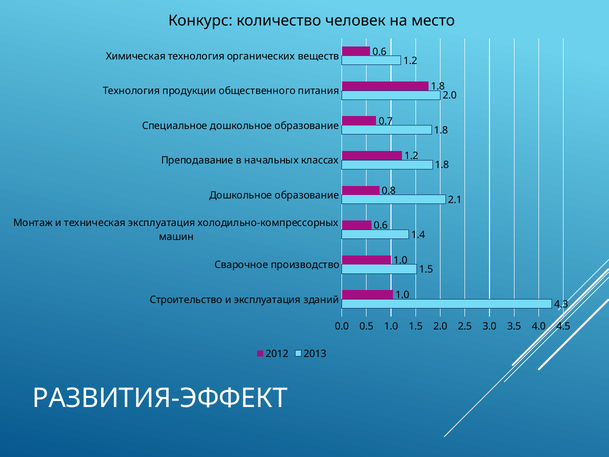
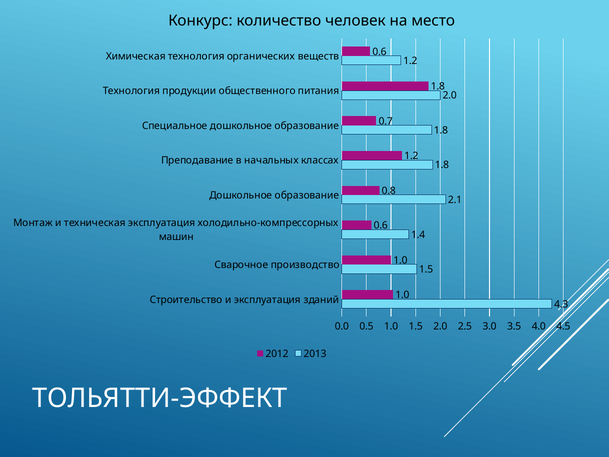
РАЗВИТИЯ-ЭФФЕКТ: РАЗВИТИЯ-ЭФФЕКТ -> ТОЛЬЯТТИ-ЭФФЕКТ
